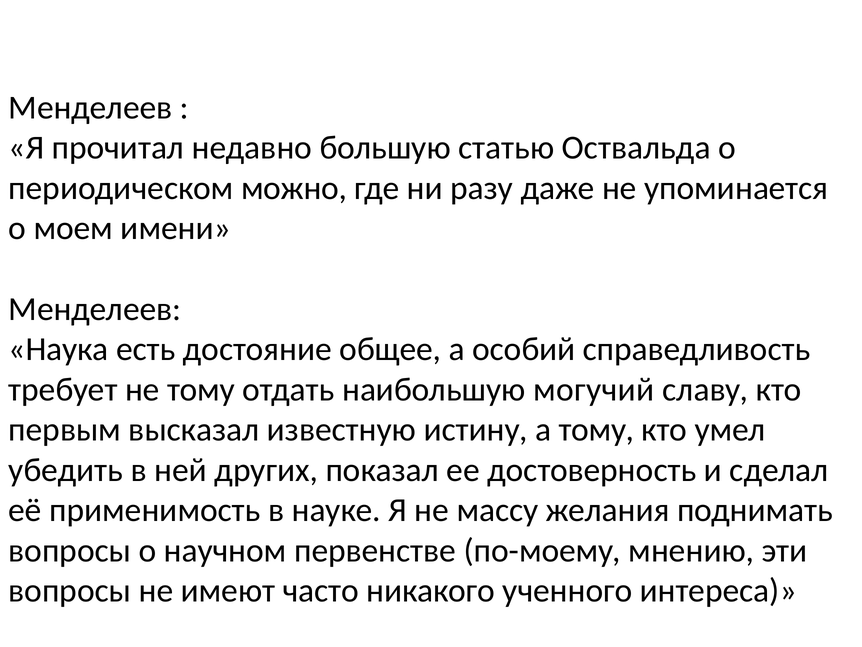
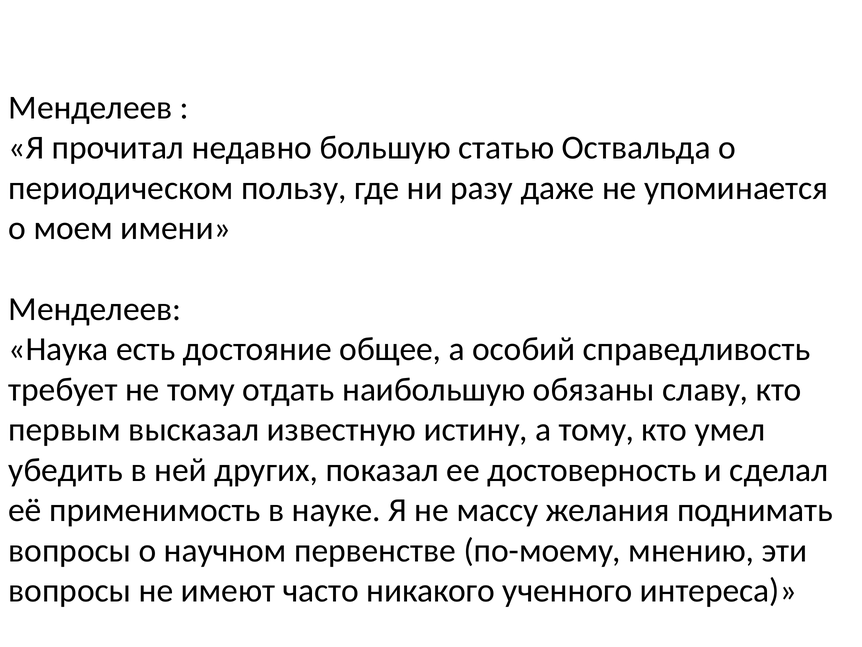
можно: можно -> пользу
могучий: могучий -> обязаны
